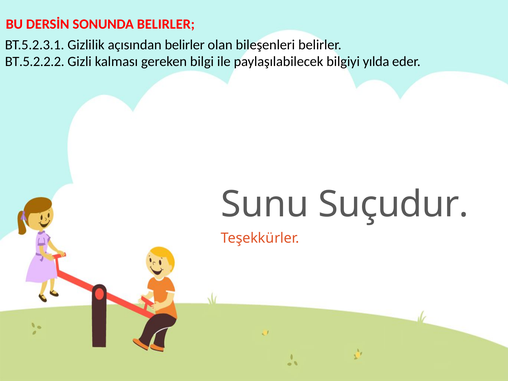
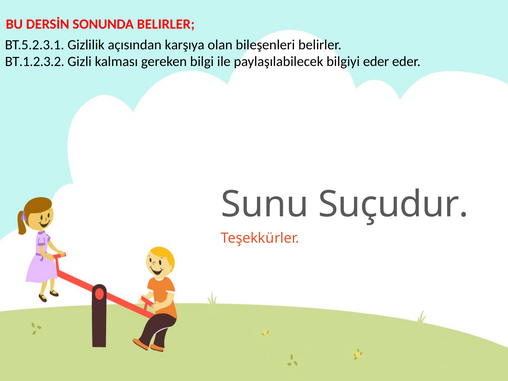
açısından belirler: belirler -> karşıya
BT.5.2.2.2: BT.5.2.2.2 -> BT.1.2.3.2
bilgiyi yılda: yılda -> eder
